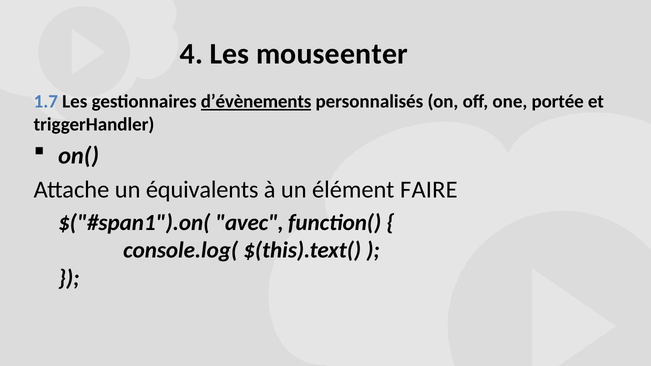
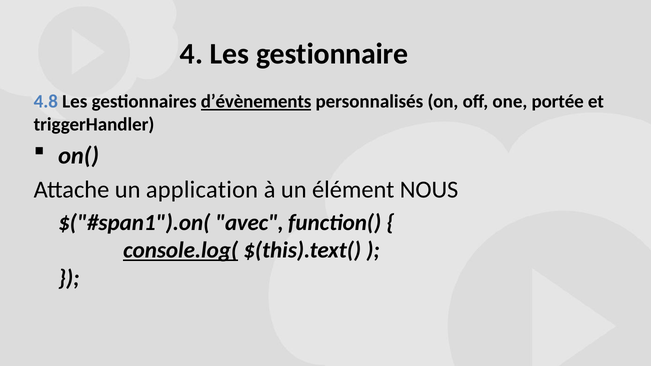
mouseenter: mouseenter -> gestionnaire
1.7: 1.7 -> 4.8
équivalents: équivalents -> application
FAIRE: FAIRE -> NOUS
console.log( underline: none -> present
